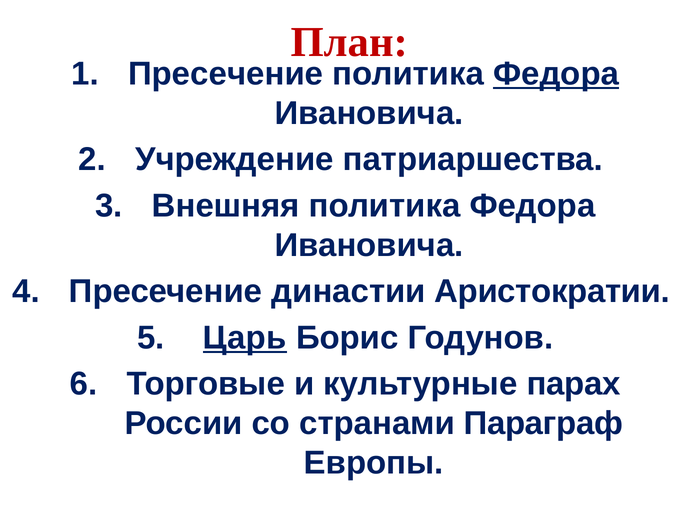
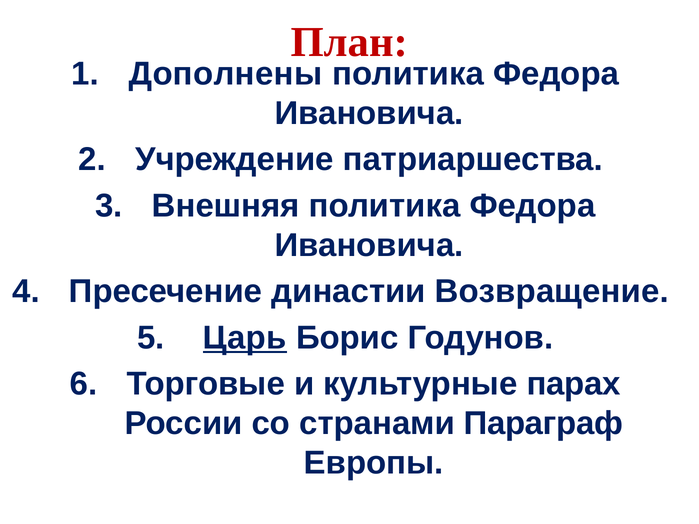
Пресечение at (226, 74): Пресечение -> Дополнены
Федора at (556, 74) underline: present -> none
Аристократии: Аристократии -> Возвращение
